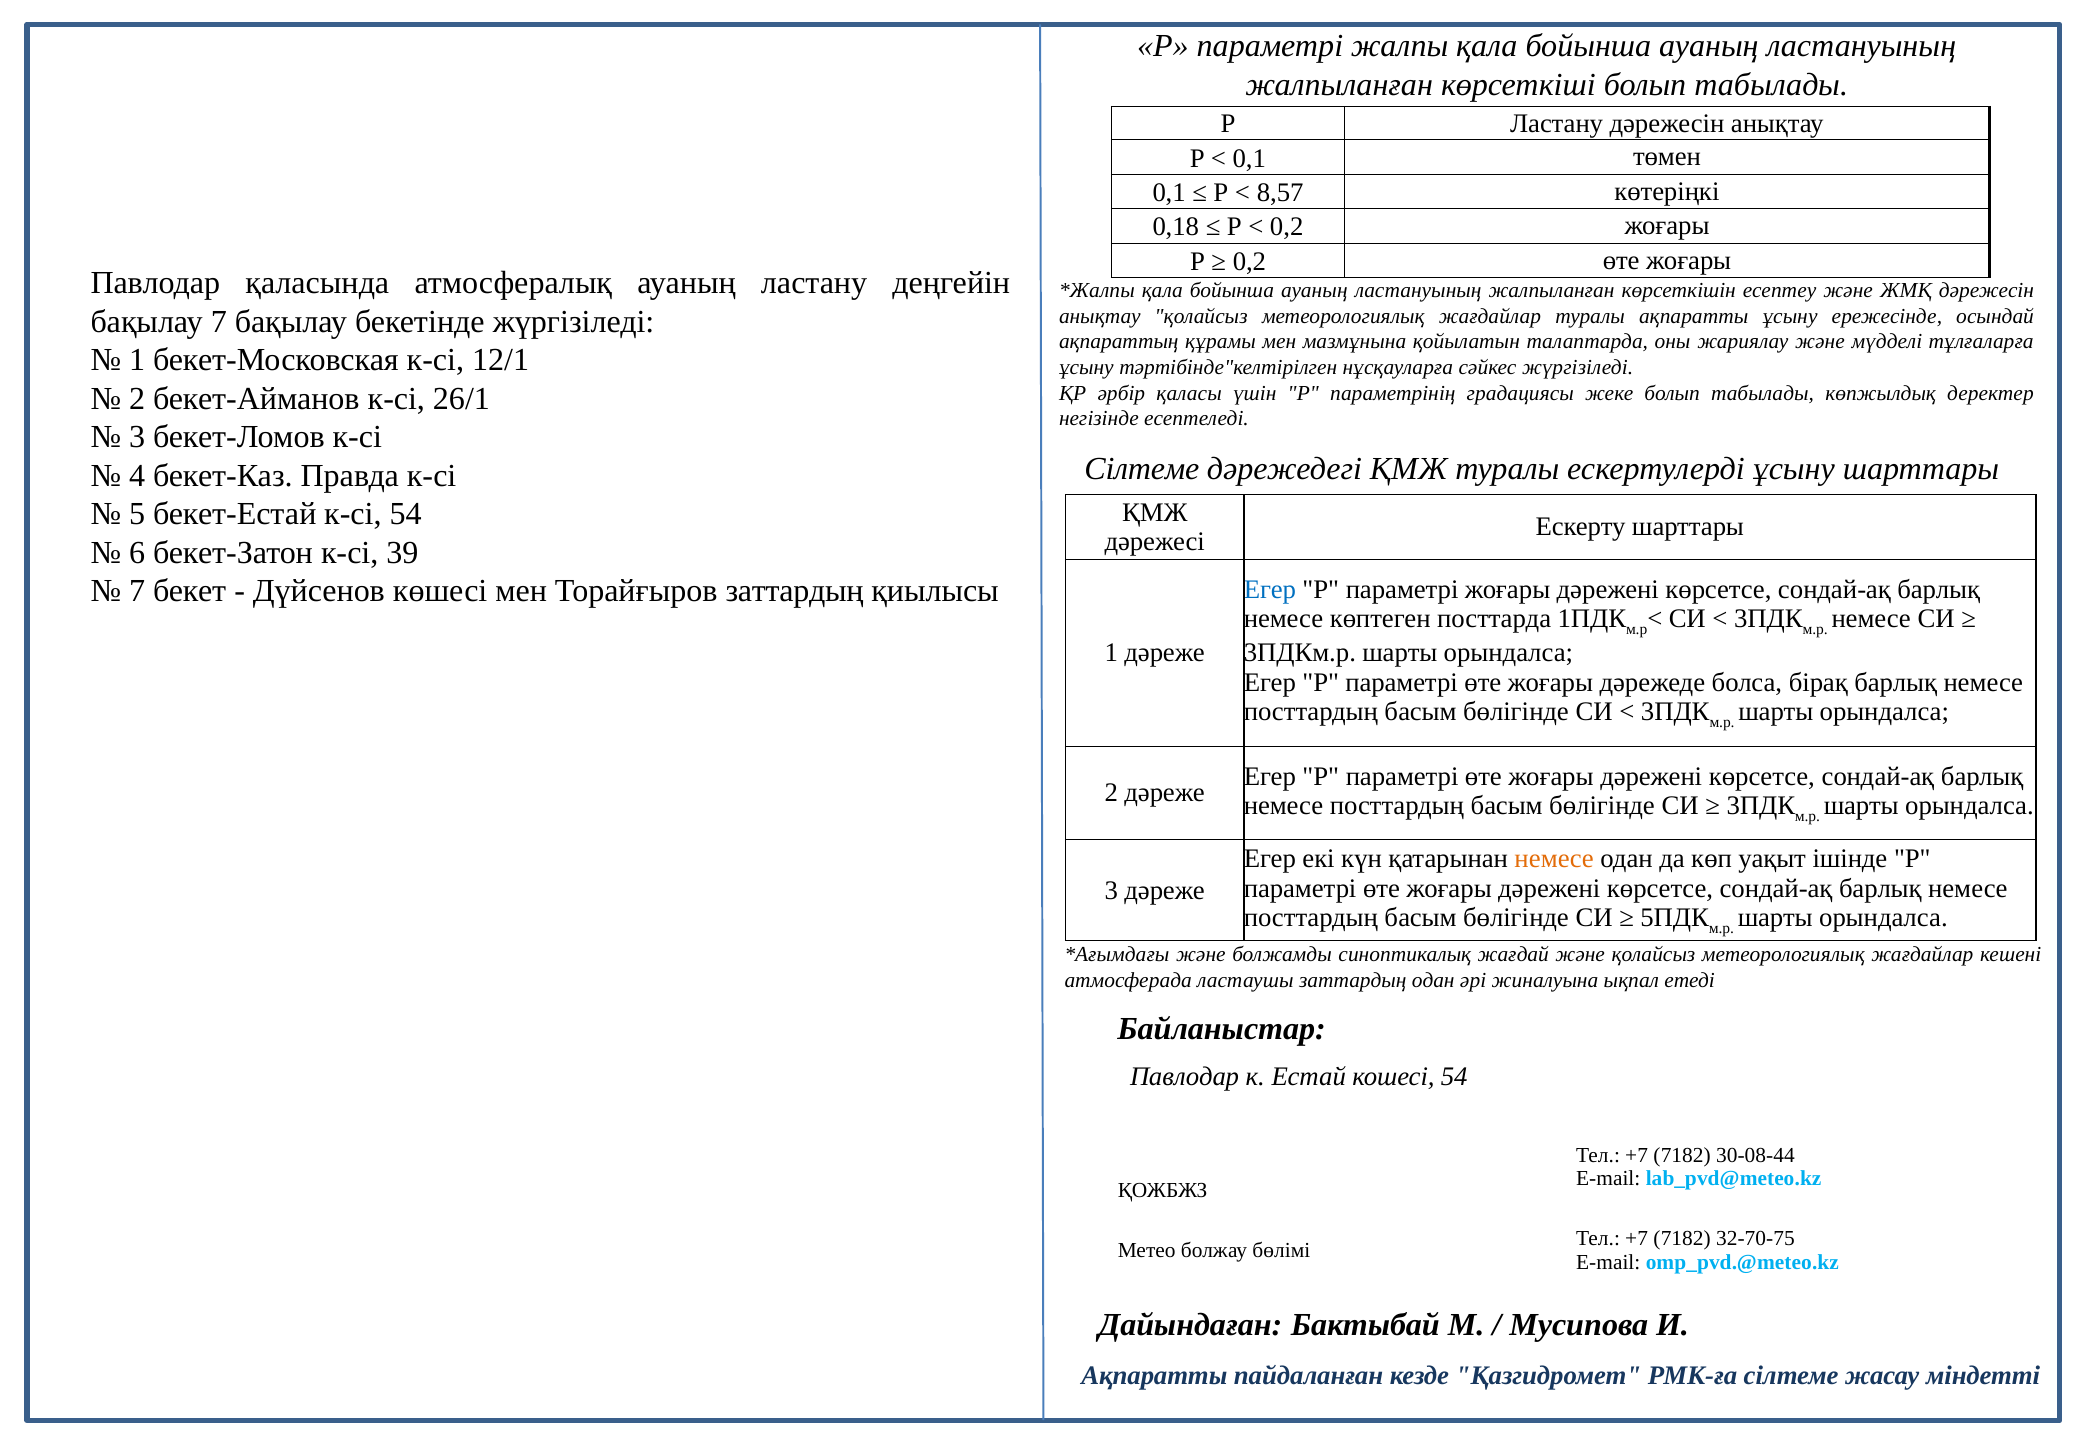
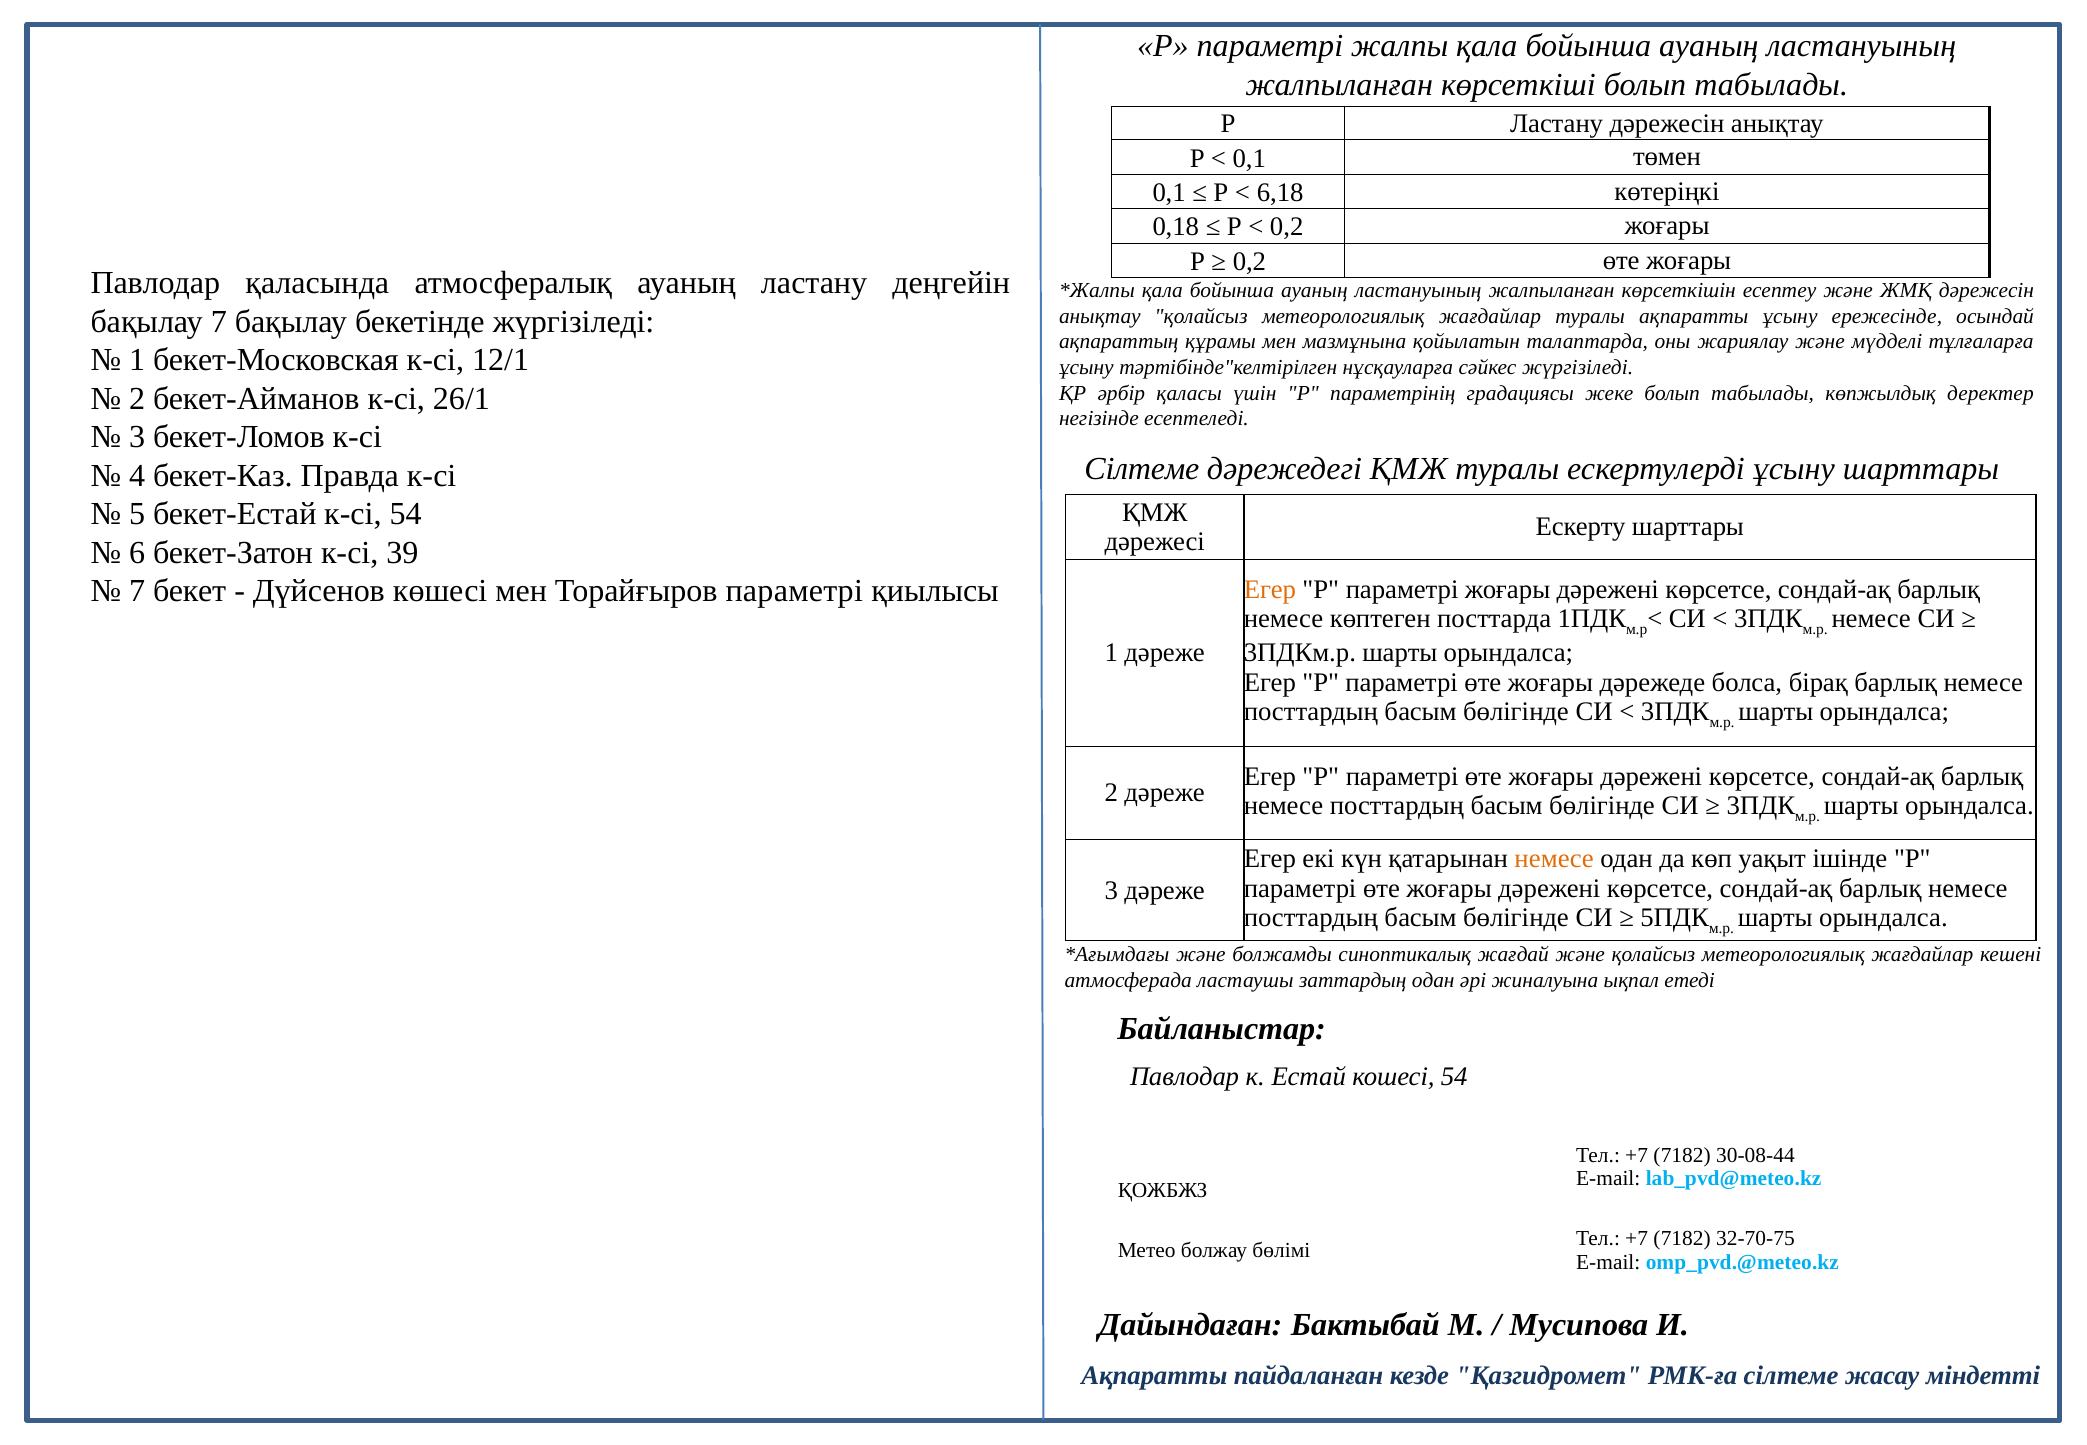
8,57: 8,57 -> 6,18
Торайғыров заттардың: заттардың -> параметрі
Егер at (1270, 589) colour: blue -> orange
